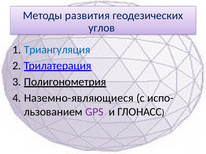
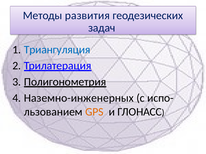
углов: углов -> задач
Наземно-являющиеся: Наземно-являющиеся -> Наземно-инженерных
GPS colour: purple -> orange
